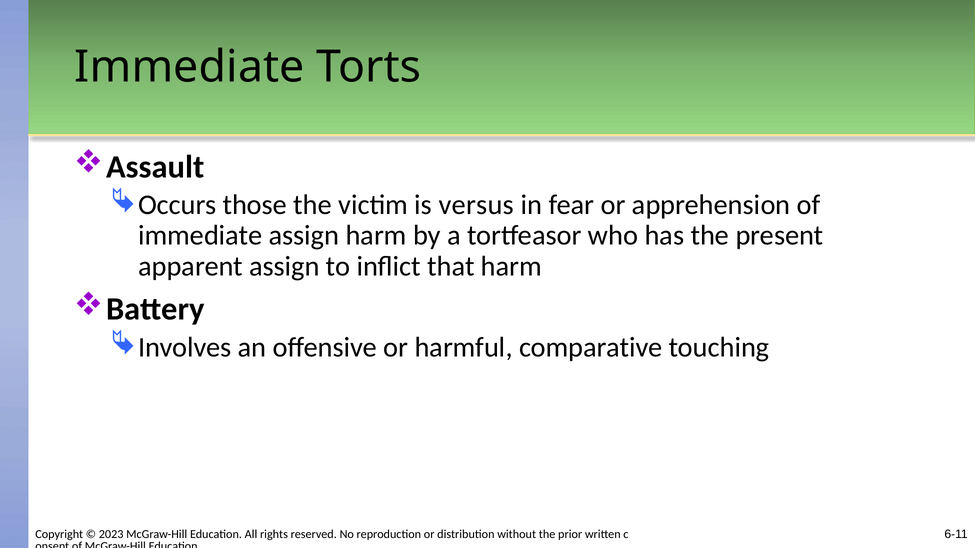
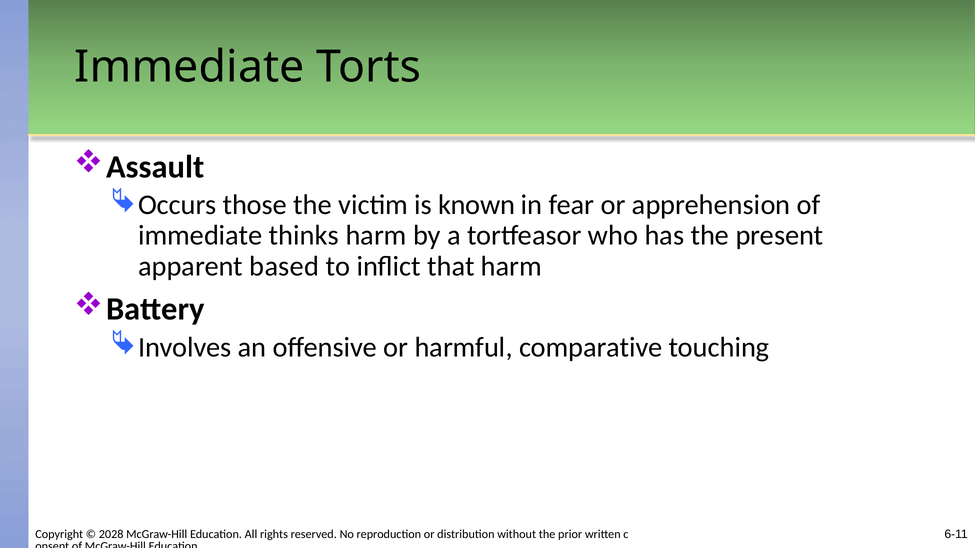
versus: versus -> known
immediate assign: assign -> thinks
apparent assign: assign -> based
2023: 2023 -> 2028
